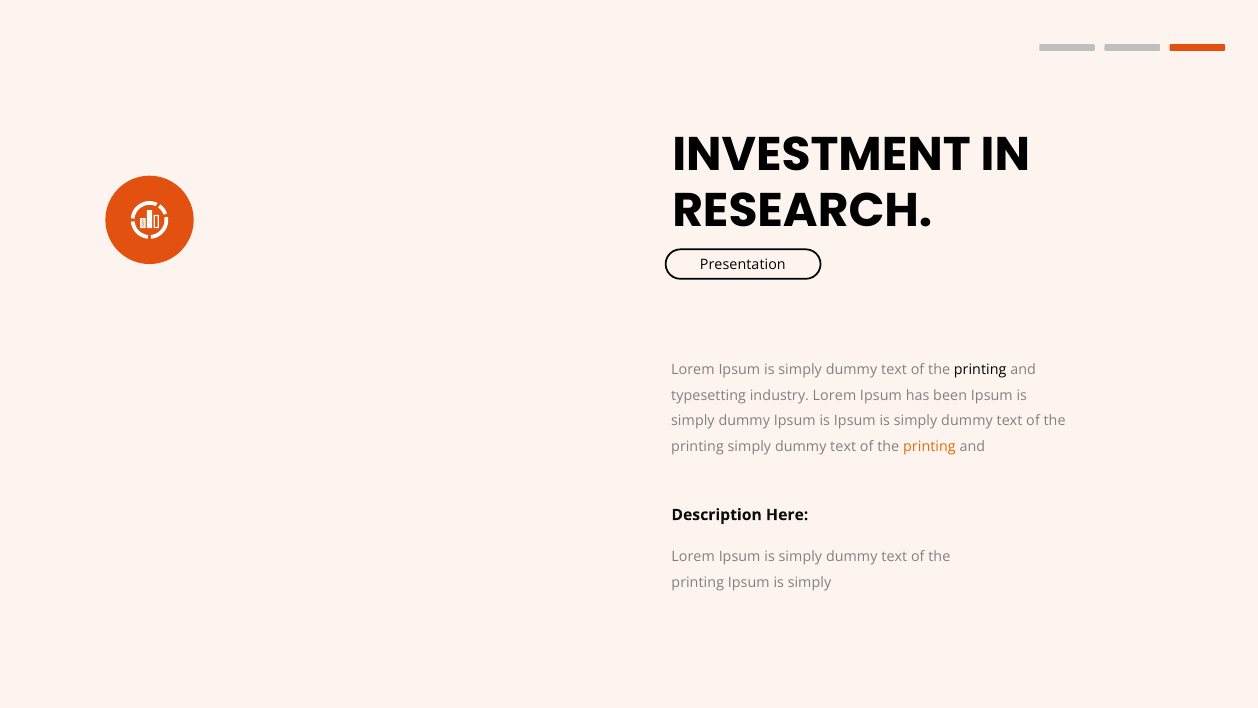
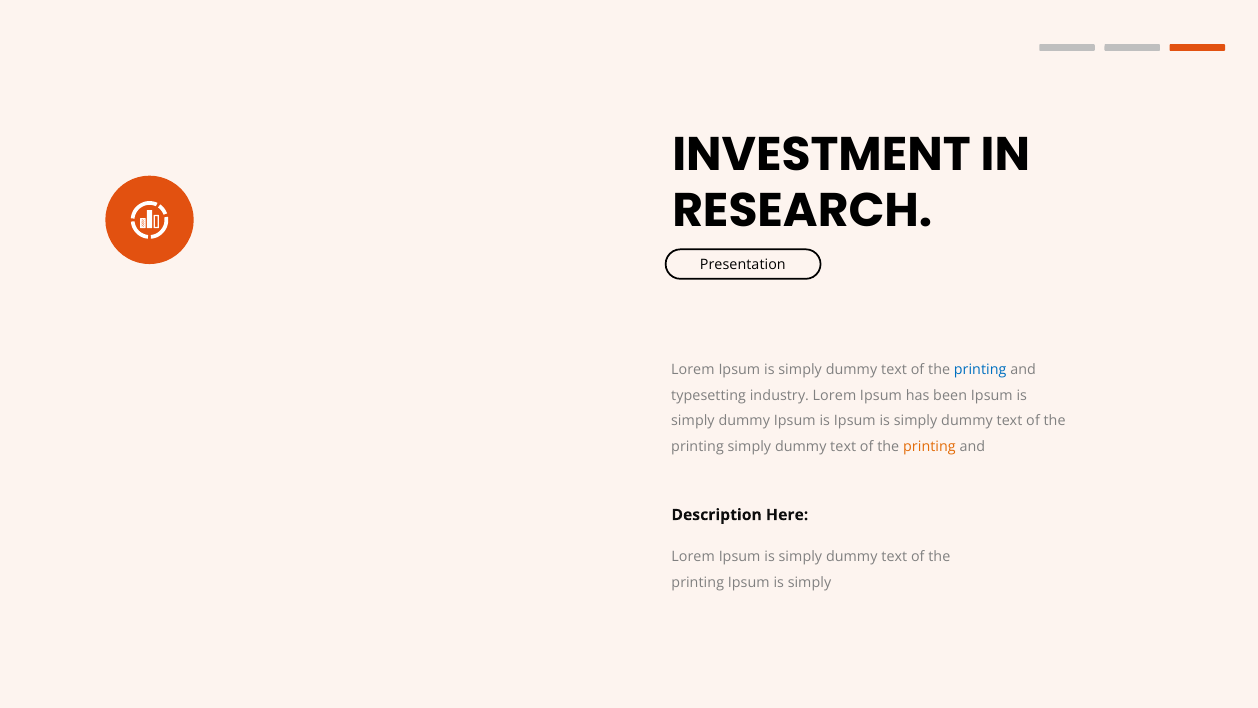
printing at (980, 369) colour: black -> blue
